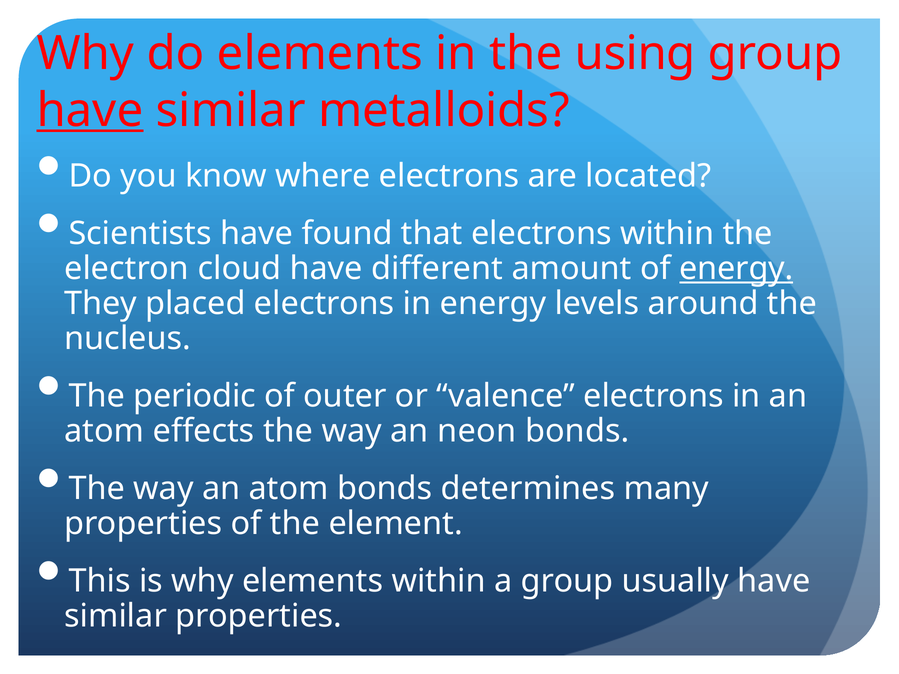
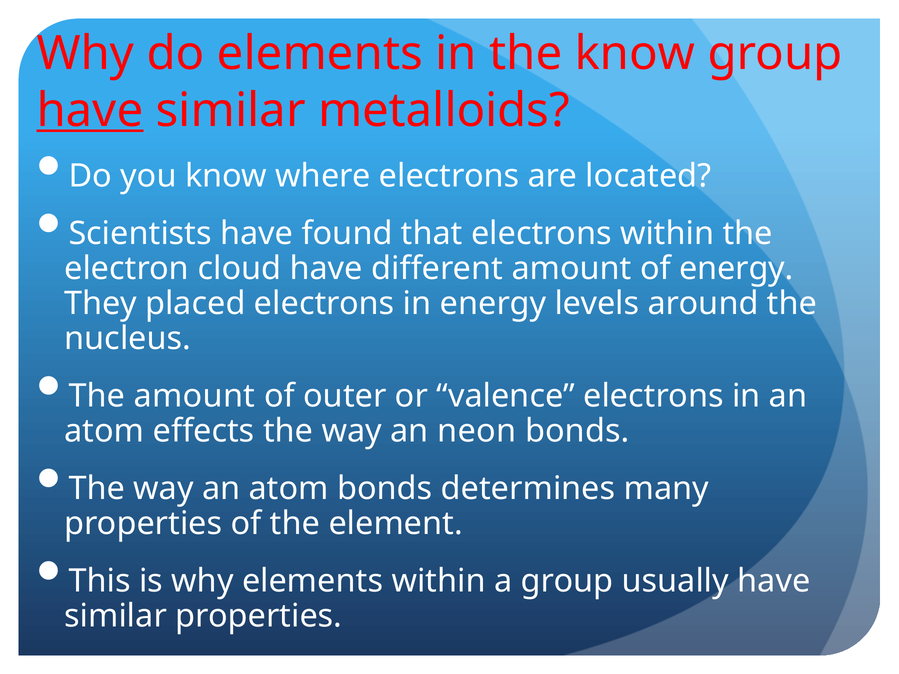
the using: using -> know
energy at (736, 268) underline: present -> none
The periodic: periodic -> amount
